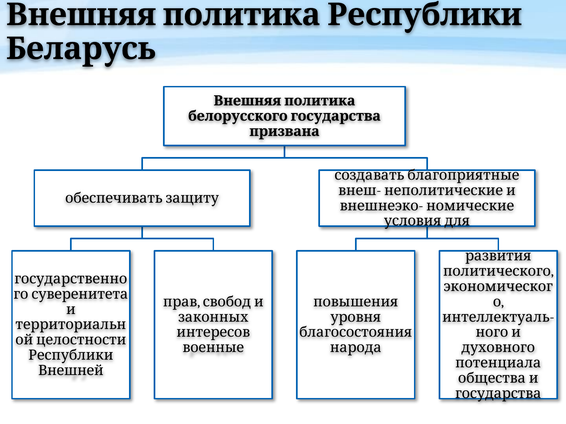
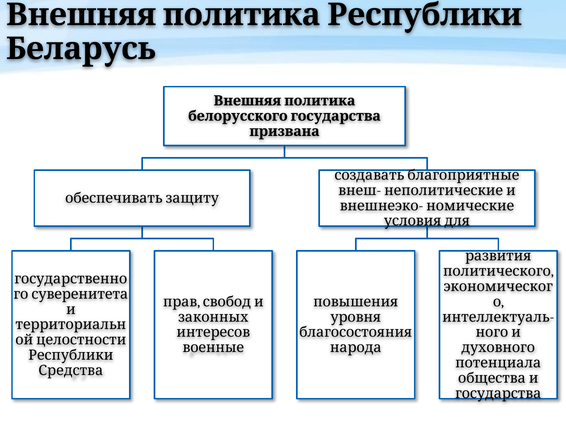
Внешней: Внешней -> Средства
